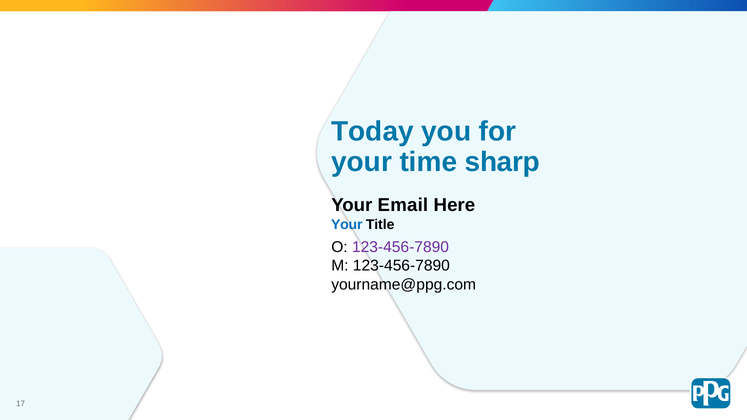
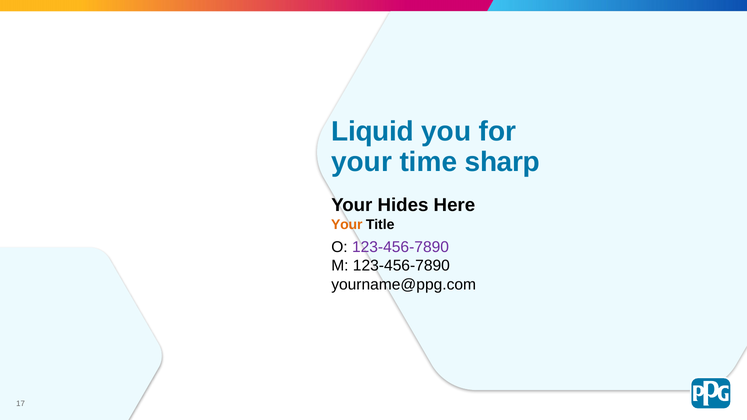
Today: Today -> Liquid
Email: Email -> Hides
Your at (347, 225) colour: blue -> orange
